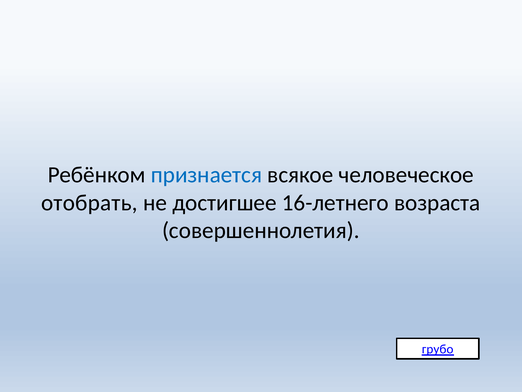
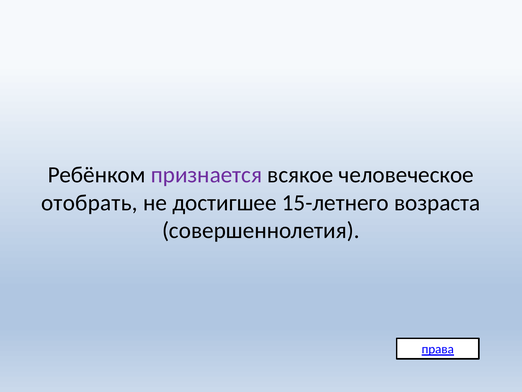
признается colour: blue -> purple
16-летнего: 16-летнего -> 15-летнего
грубо: грубо -> права
